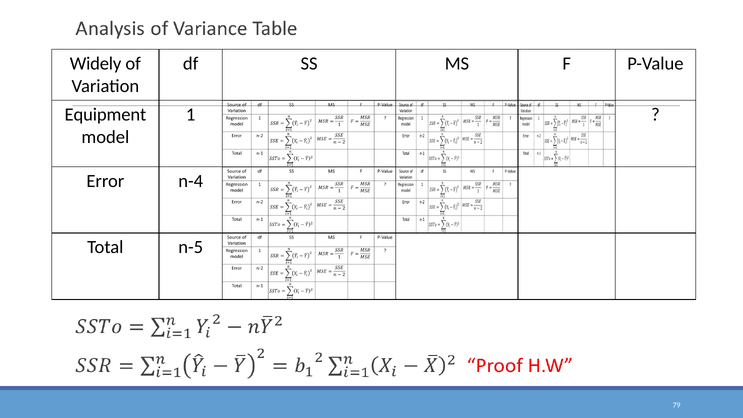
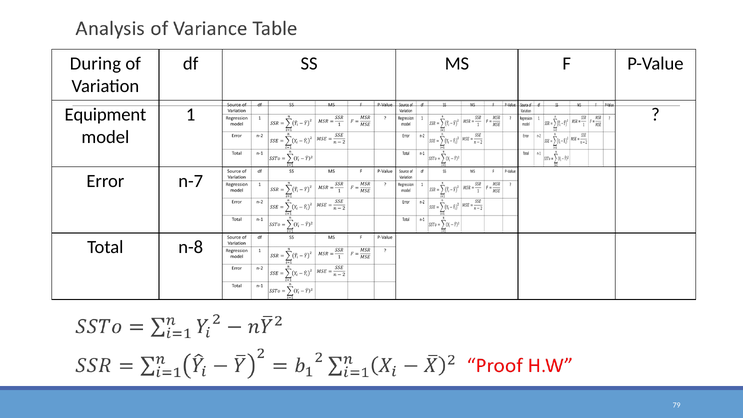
Widely: Widely -> During
n-4: n-4 -> n-7
n-5: n-5 -> n-8
